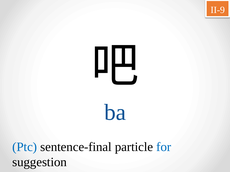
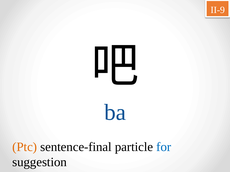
Ptc colour: blue -> orange
